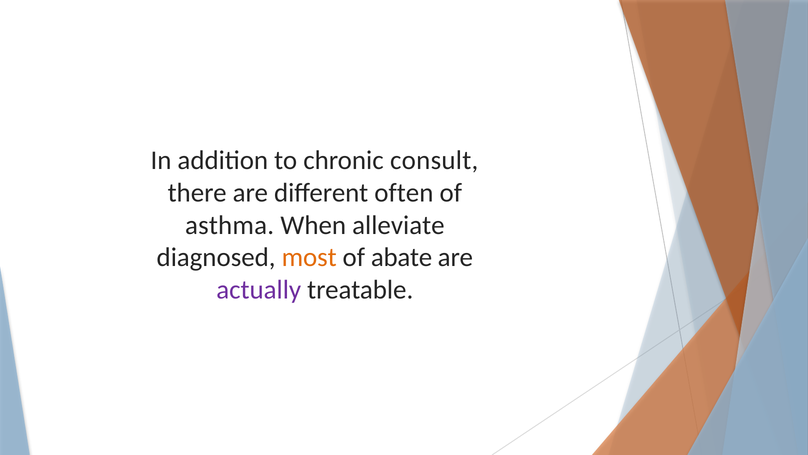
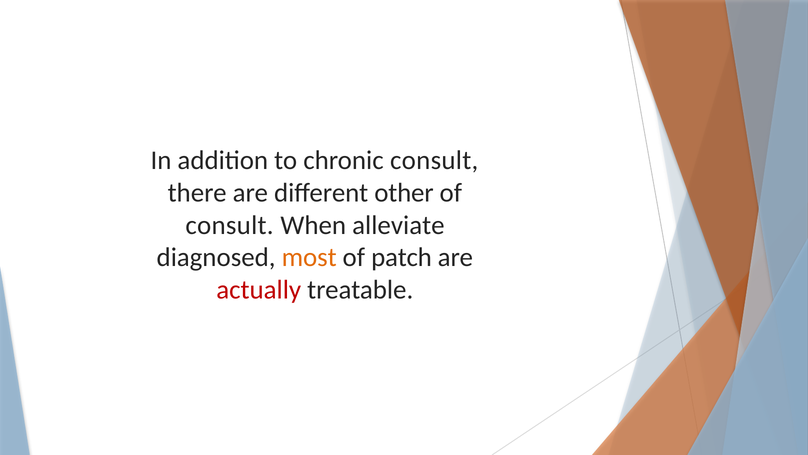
often: often -> other
asthma at (230, 225): asthma -> consult
abate: abate -> patch
actually colour: purple -> red
